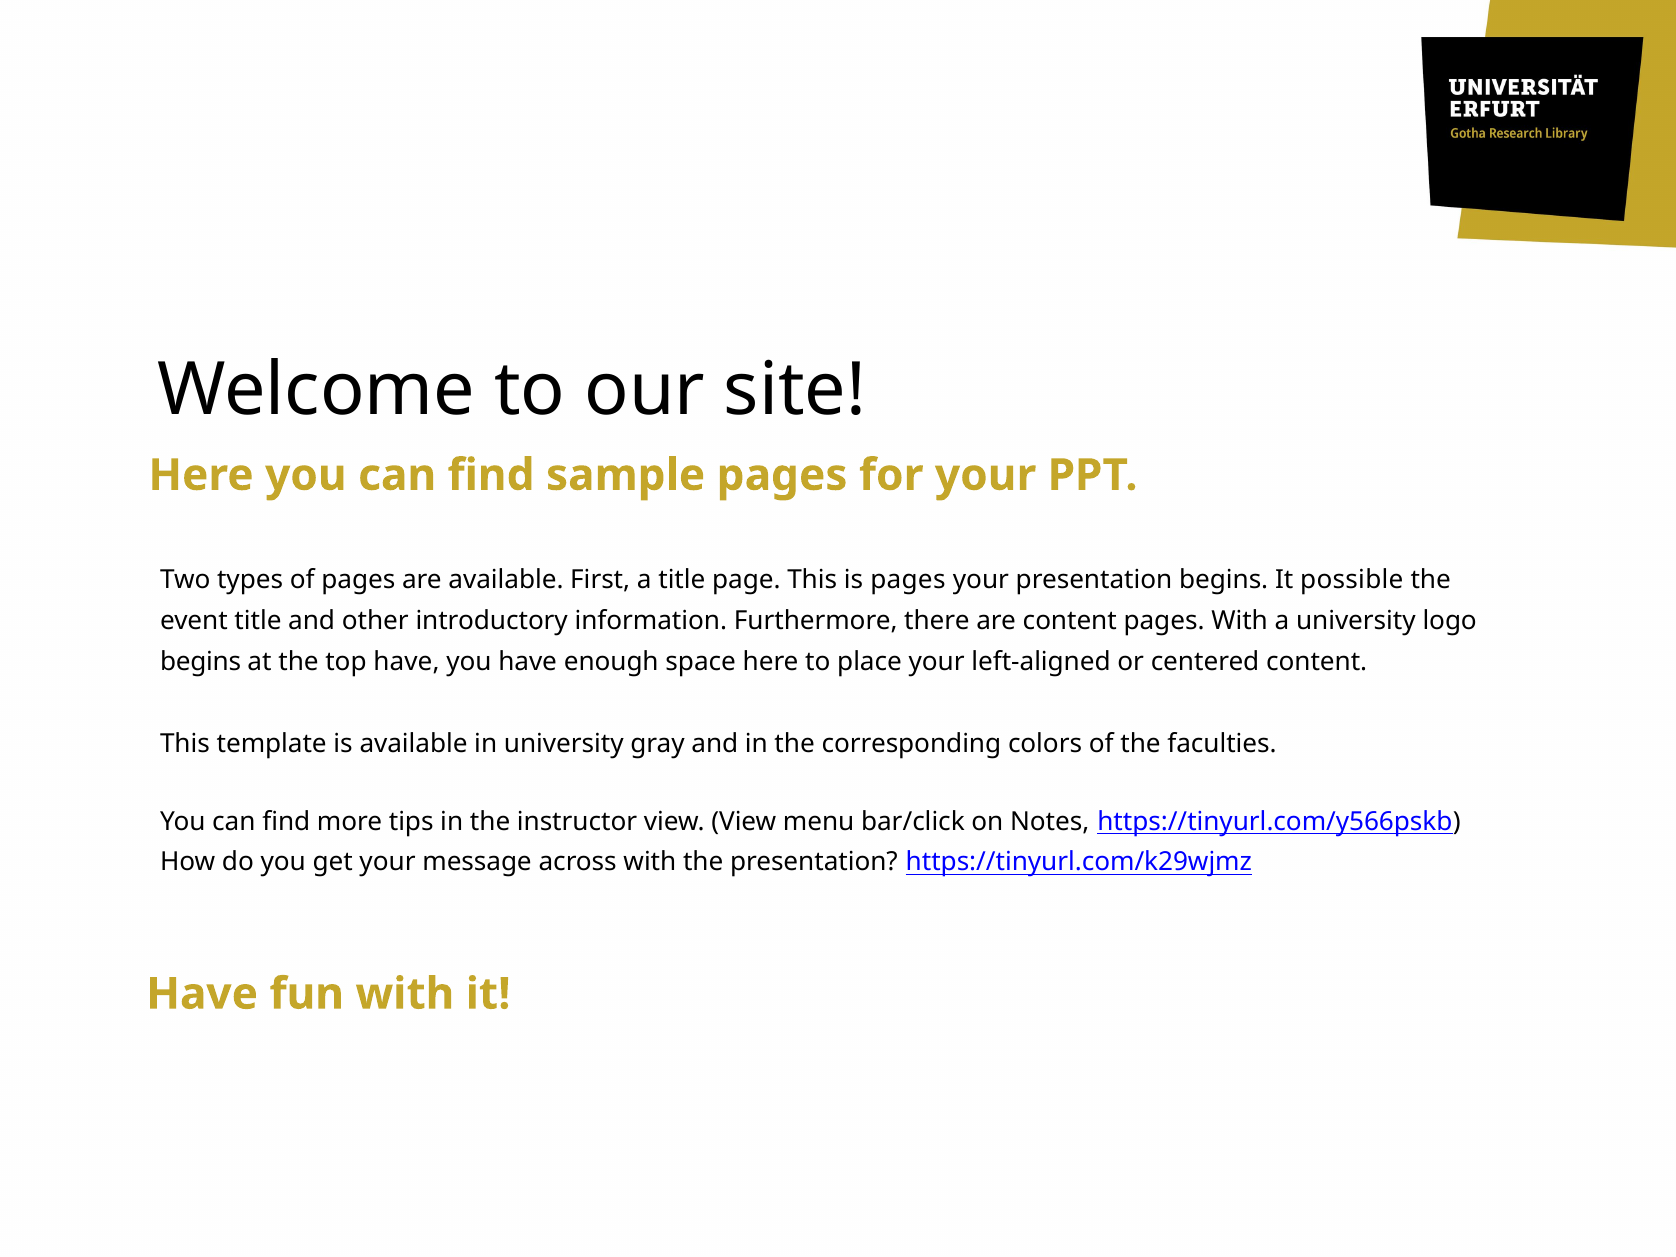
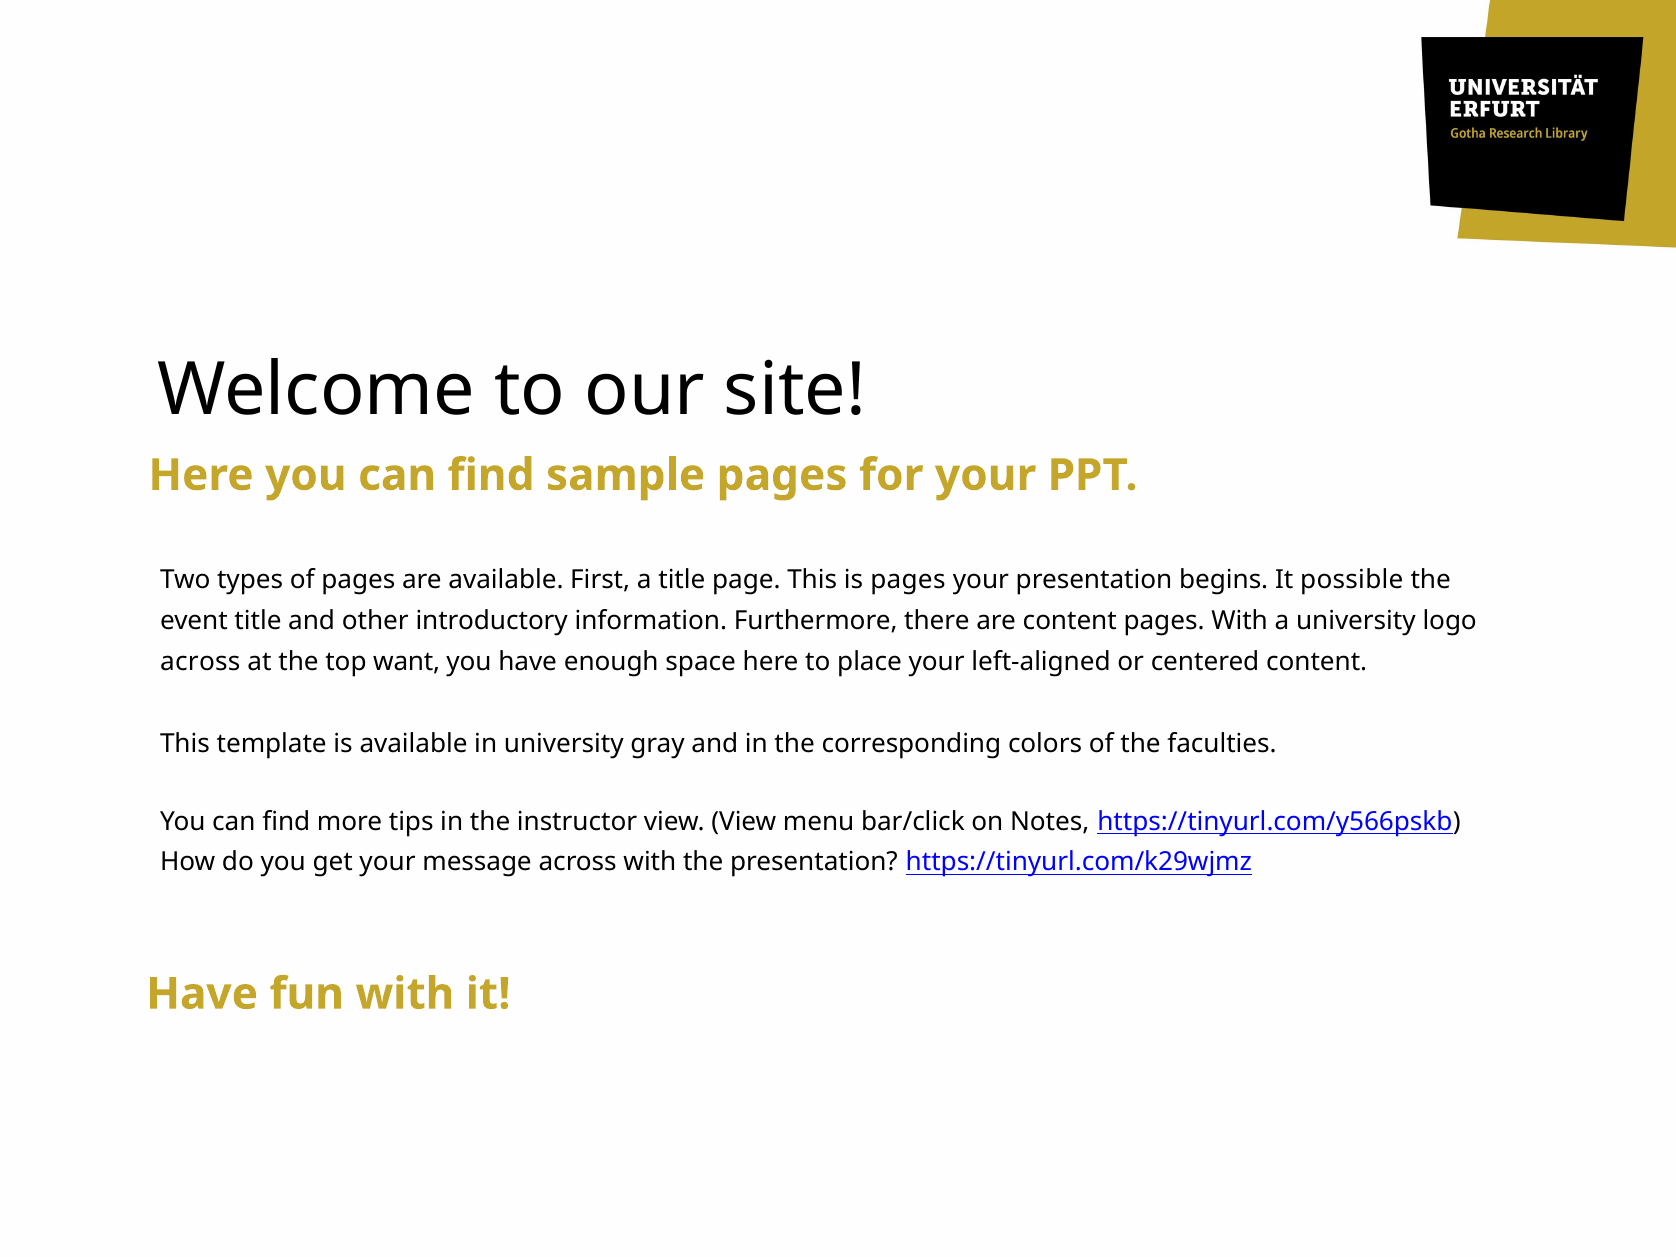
begins at (201, 662): begins -> across
top have: have -> want
